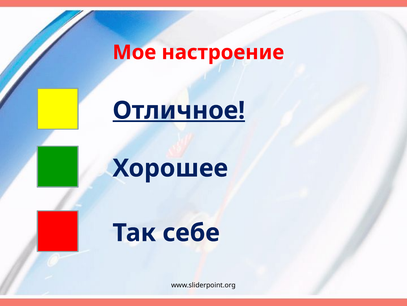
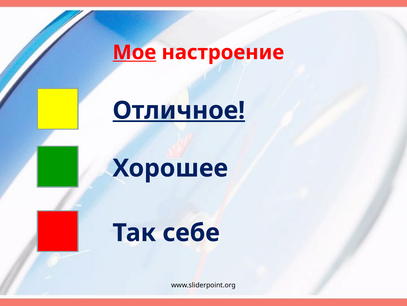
Мое underline: none -> present
